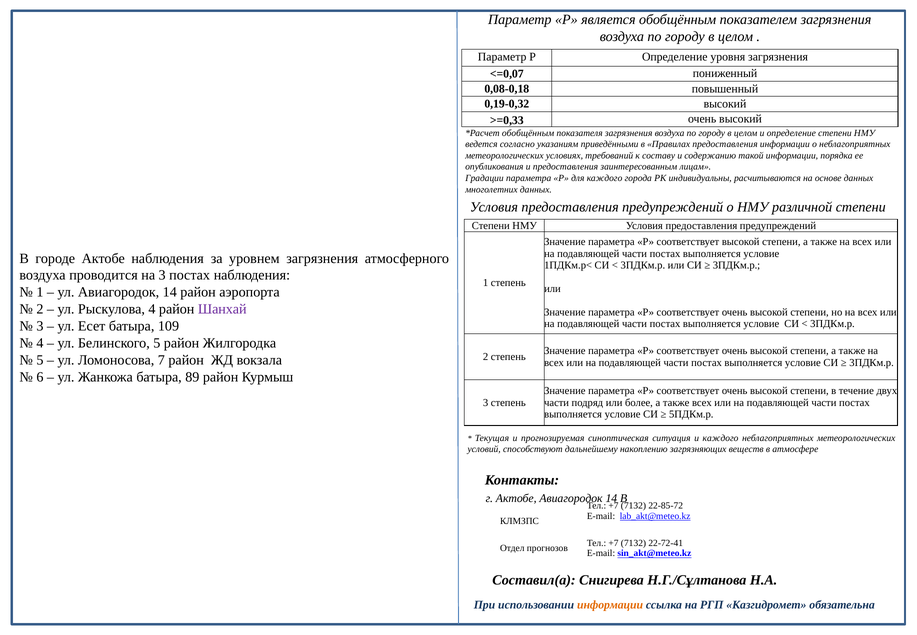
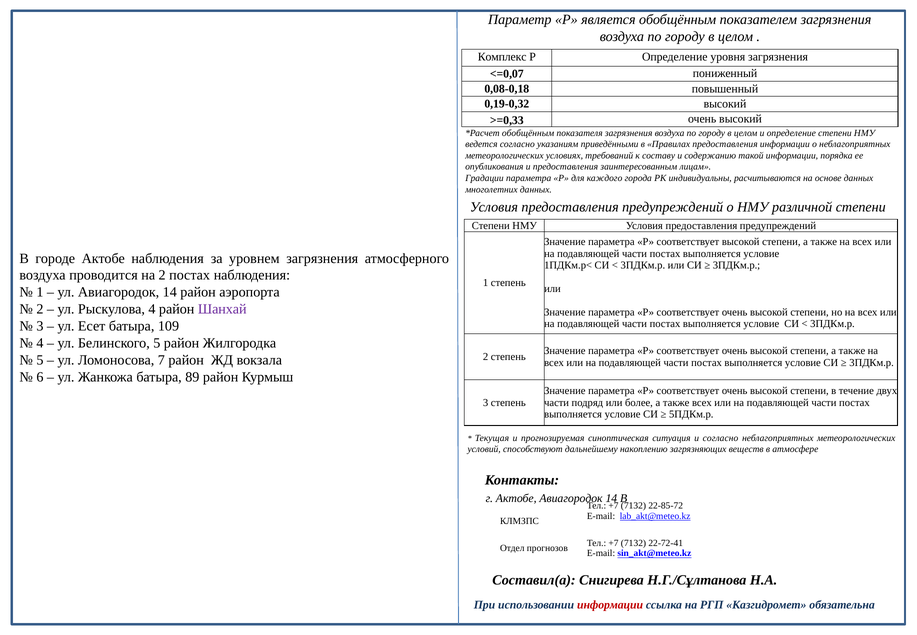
Параметр at (502, 57): Параметр -> Комплекс
на 3: 3 -> 2
и каждого: каждого -> согласно
информации at (610, 605) colour: orange -> red
